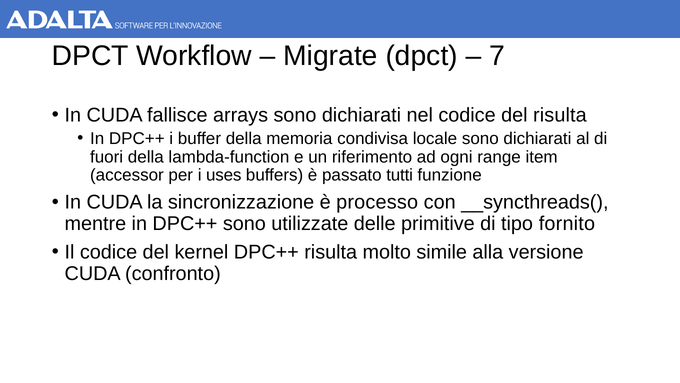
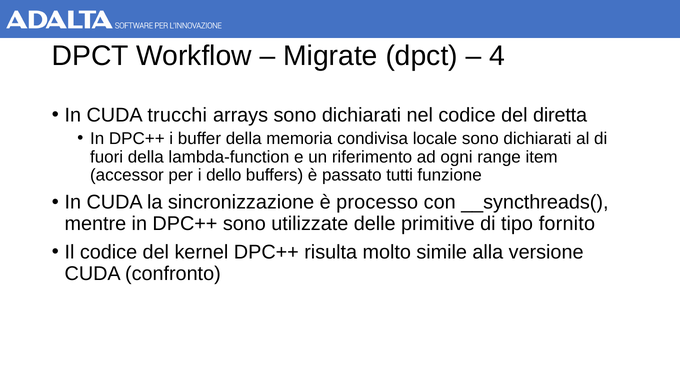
7: 7 -> 4
fallisce: fallisce -> trucchi
del risulta: risulta -> diretta
uses: uses -> dello
